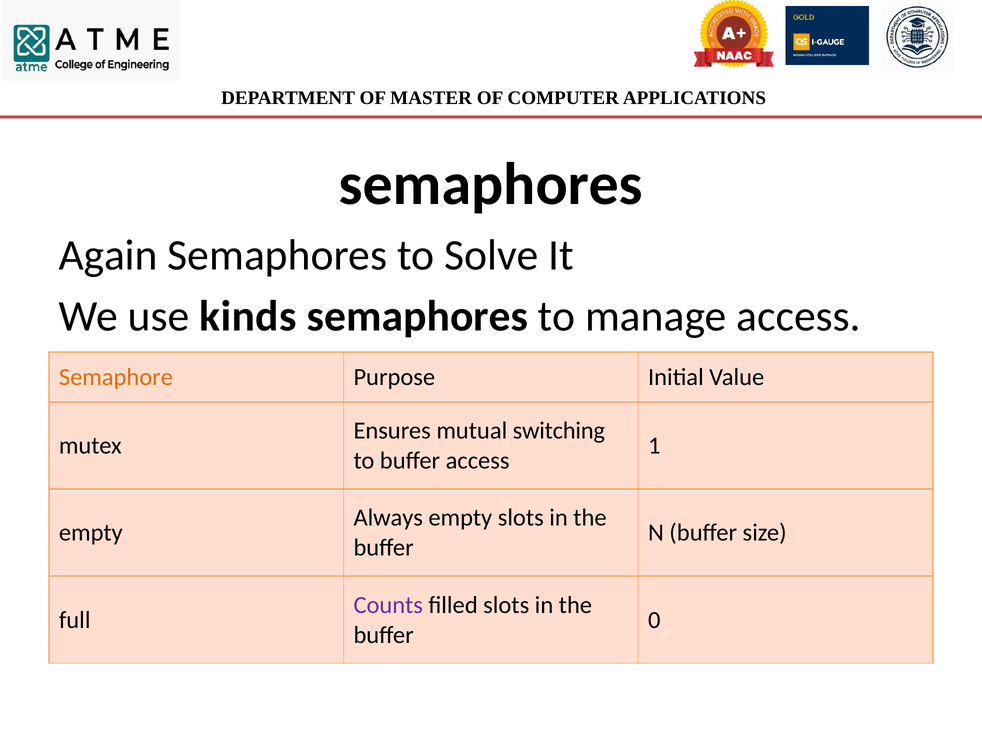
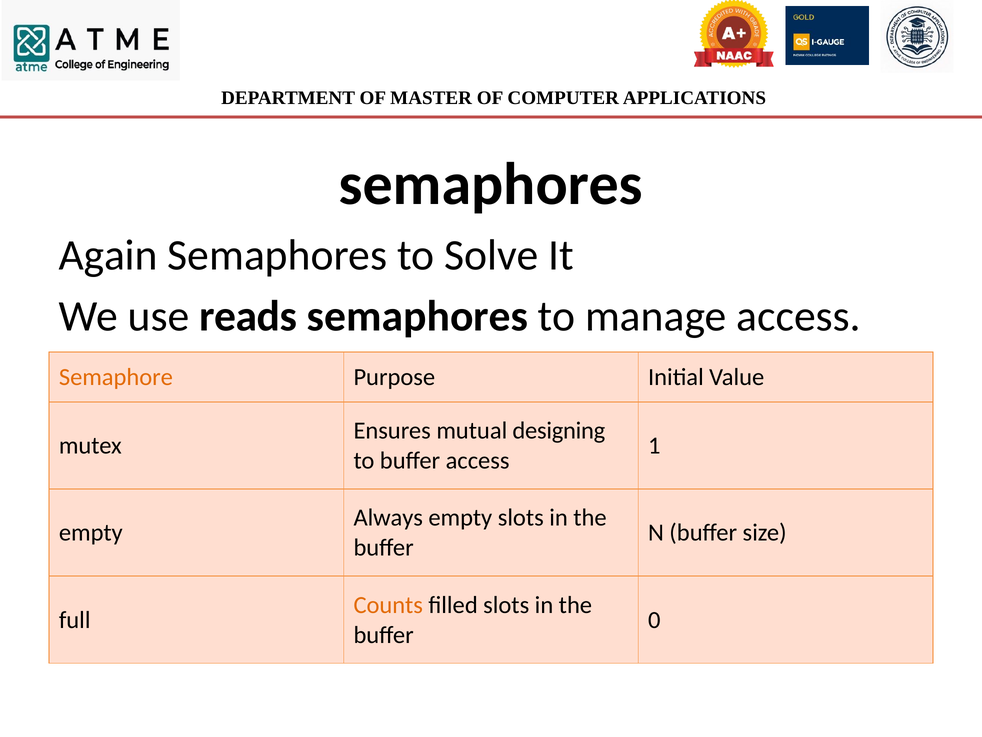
kinds: kinds -> reads
switching: switching -> designing
Counts colour: purple -> orange
